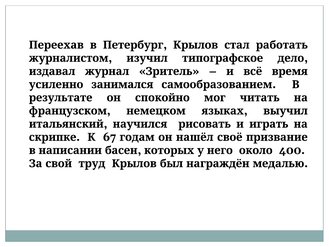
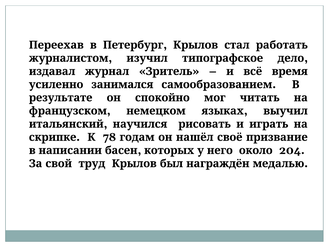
67: 67 -> 78
400: 400 -> 204
